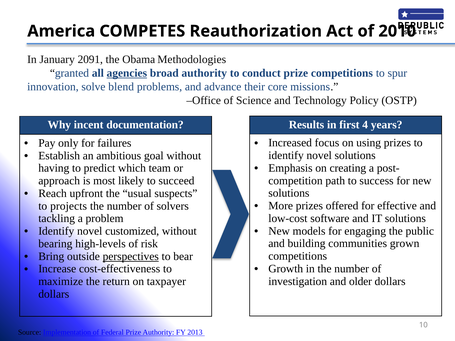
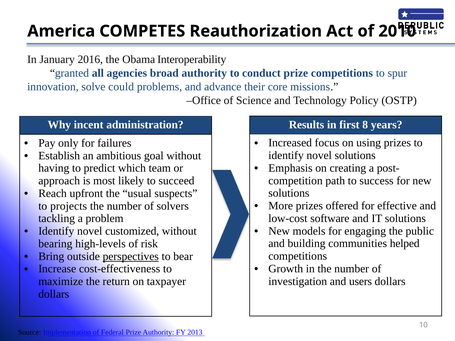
2091: 2091 -> 2016
Methodologies: Methodologies -> Interoperability
agencies underline: present -> none
blend: blend -> could
4: 4 -> 8
documentation: documentation -> administration
grown: grown -> helped
older: older -> users
